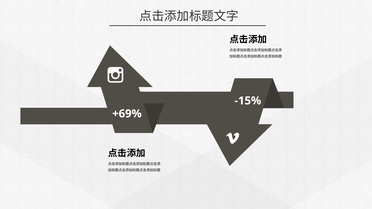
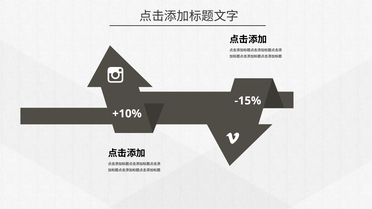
+69%: +69% -> +10%
